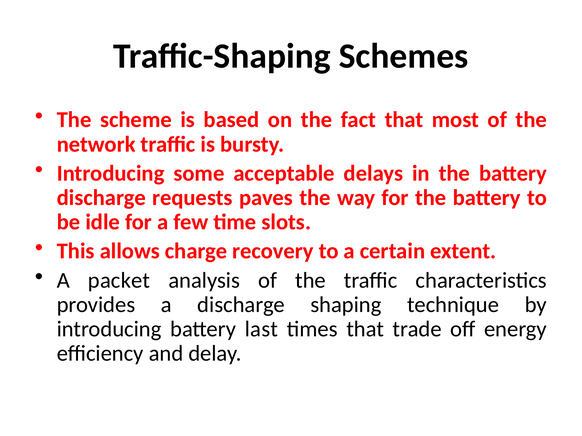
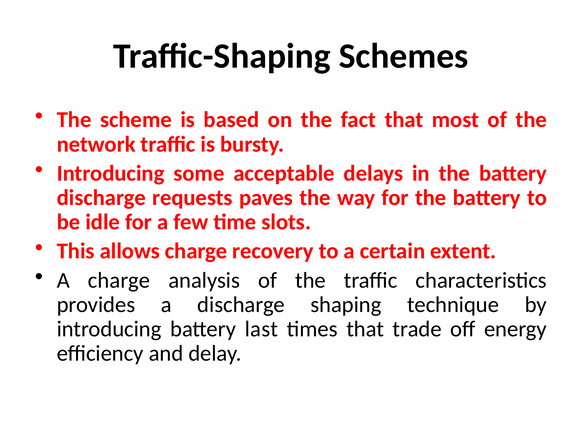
A packet: packet -> charge
